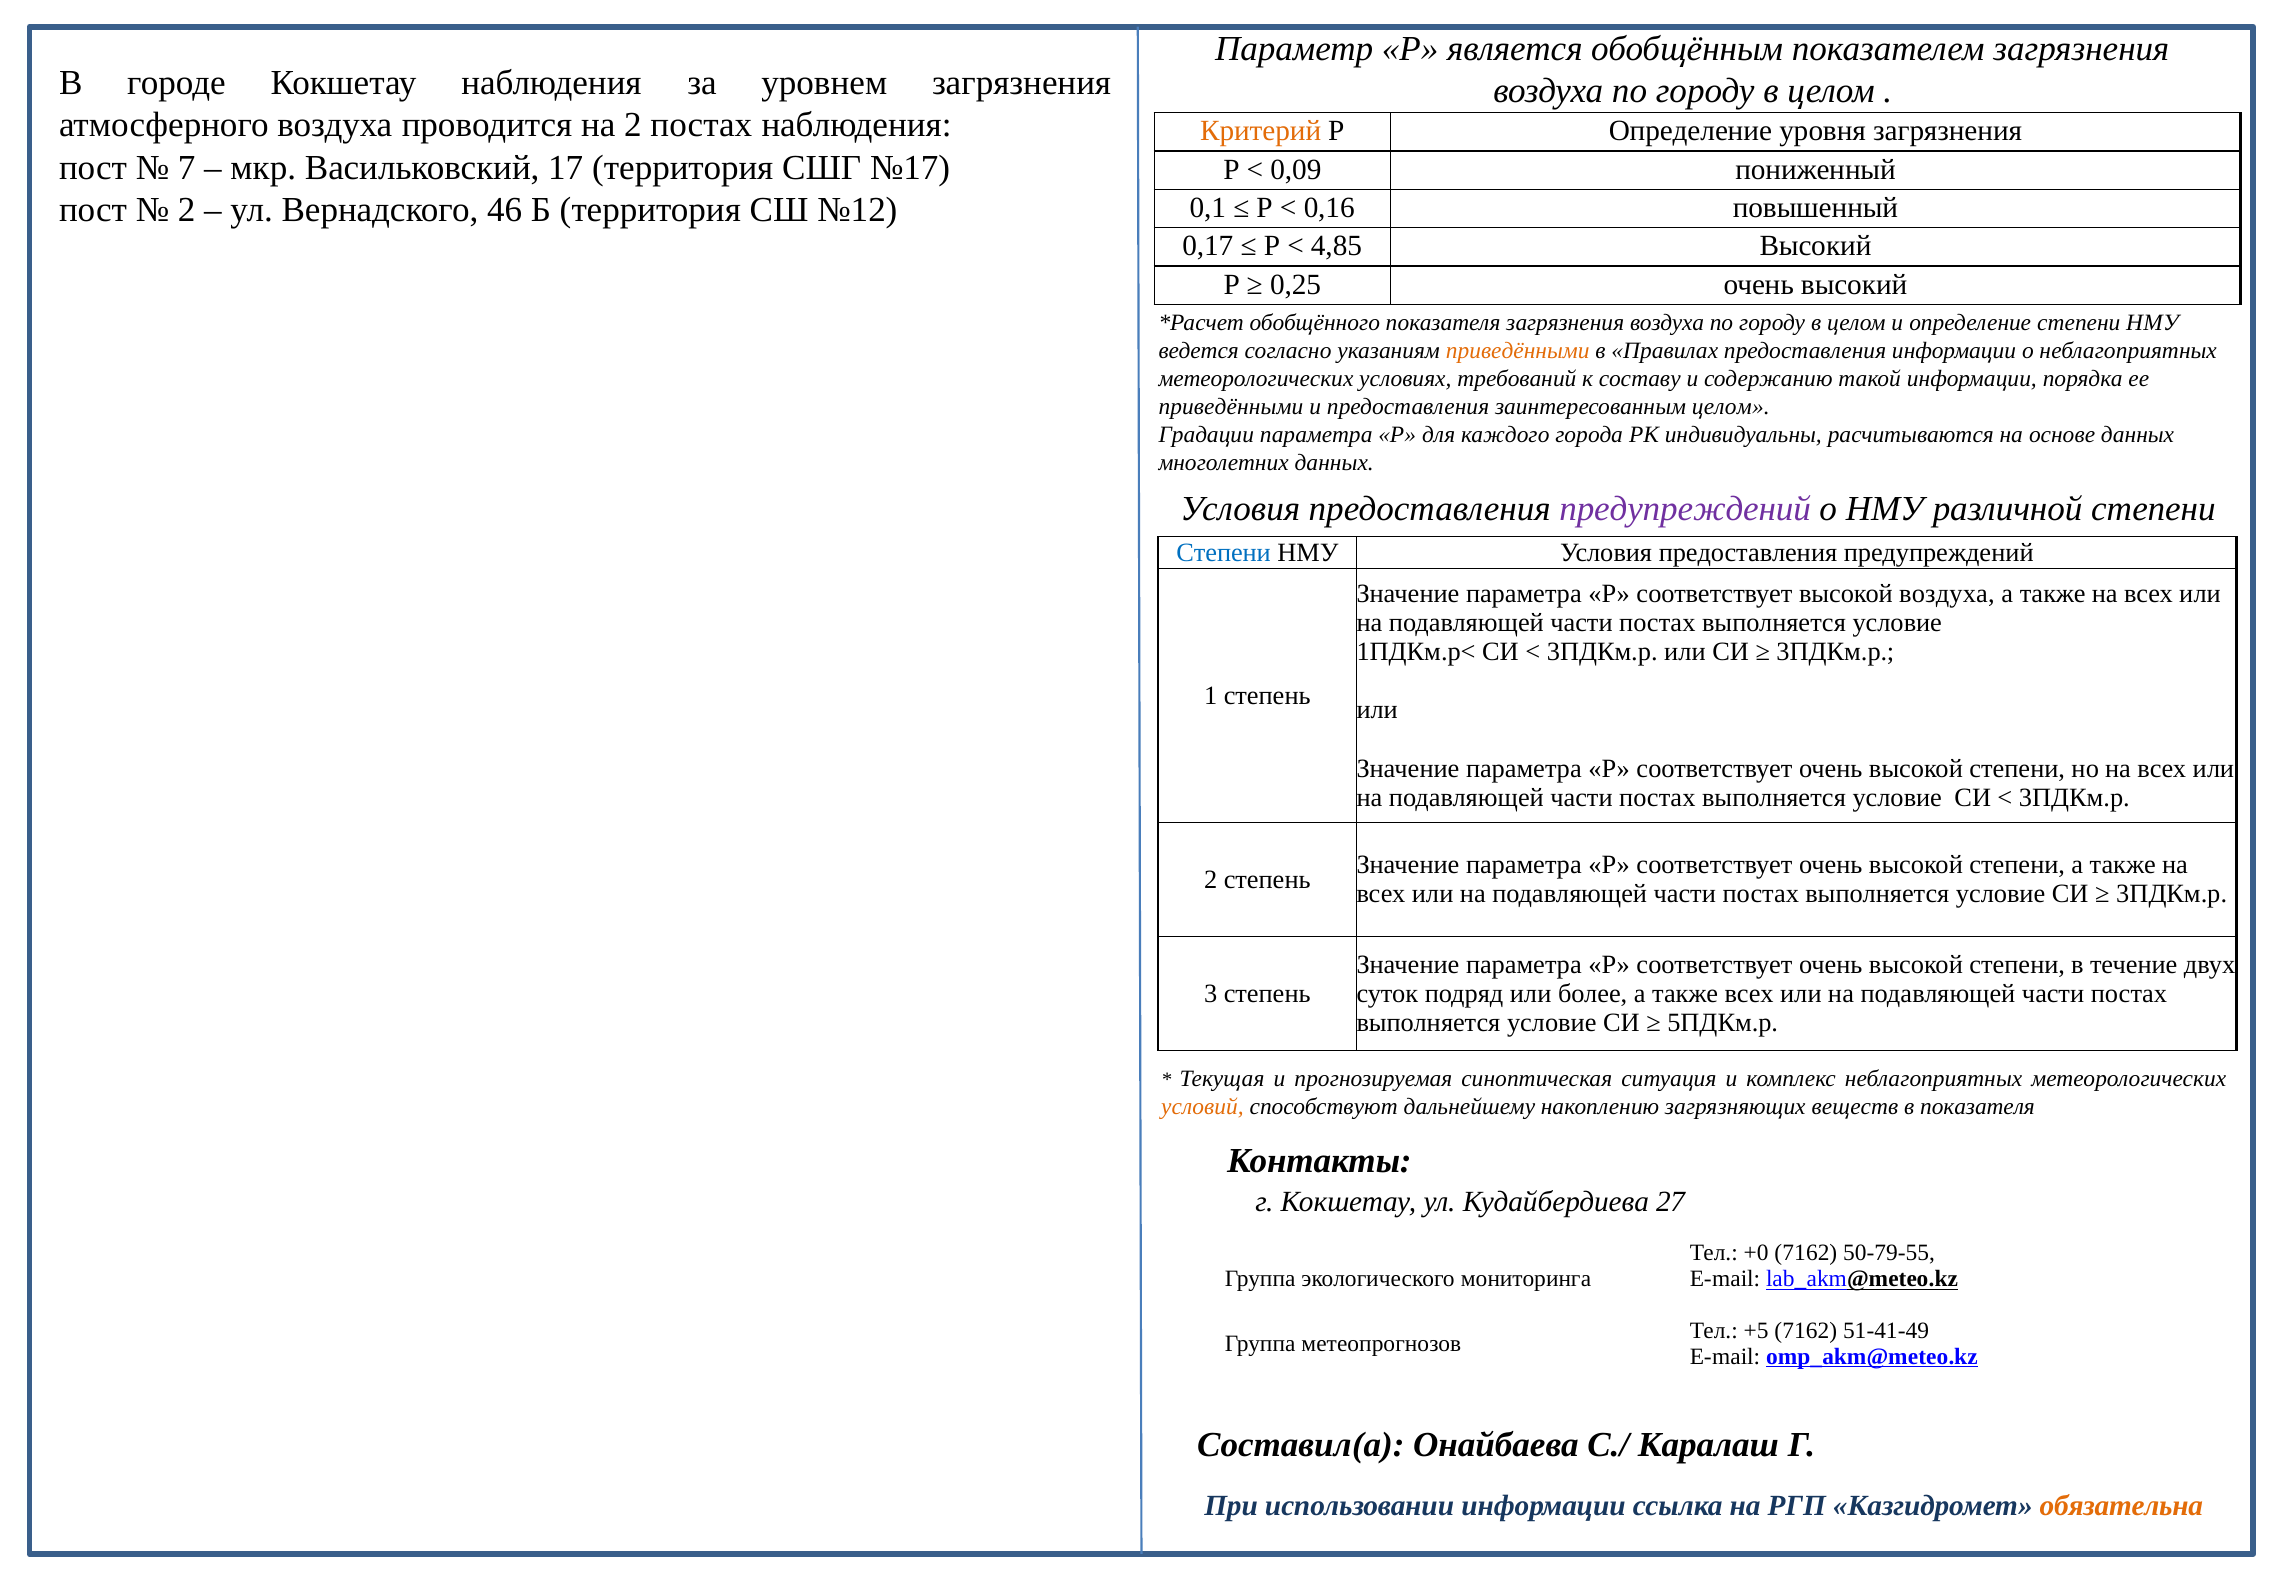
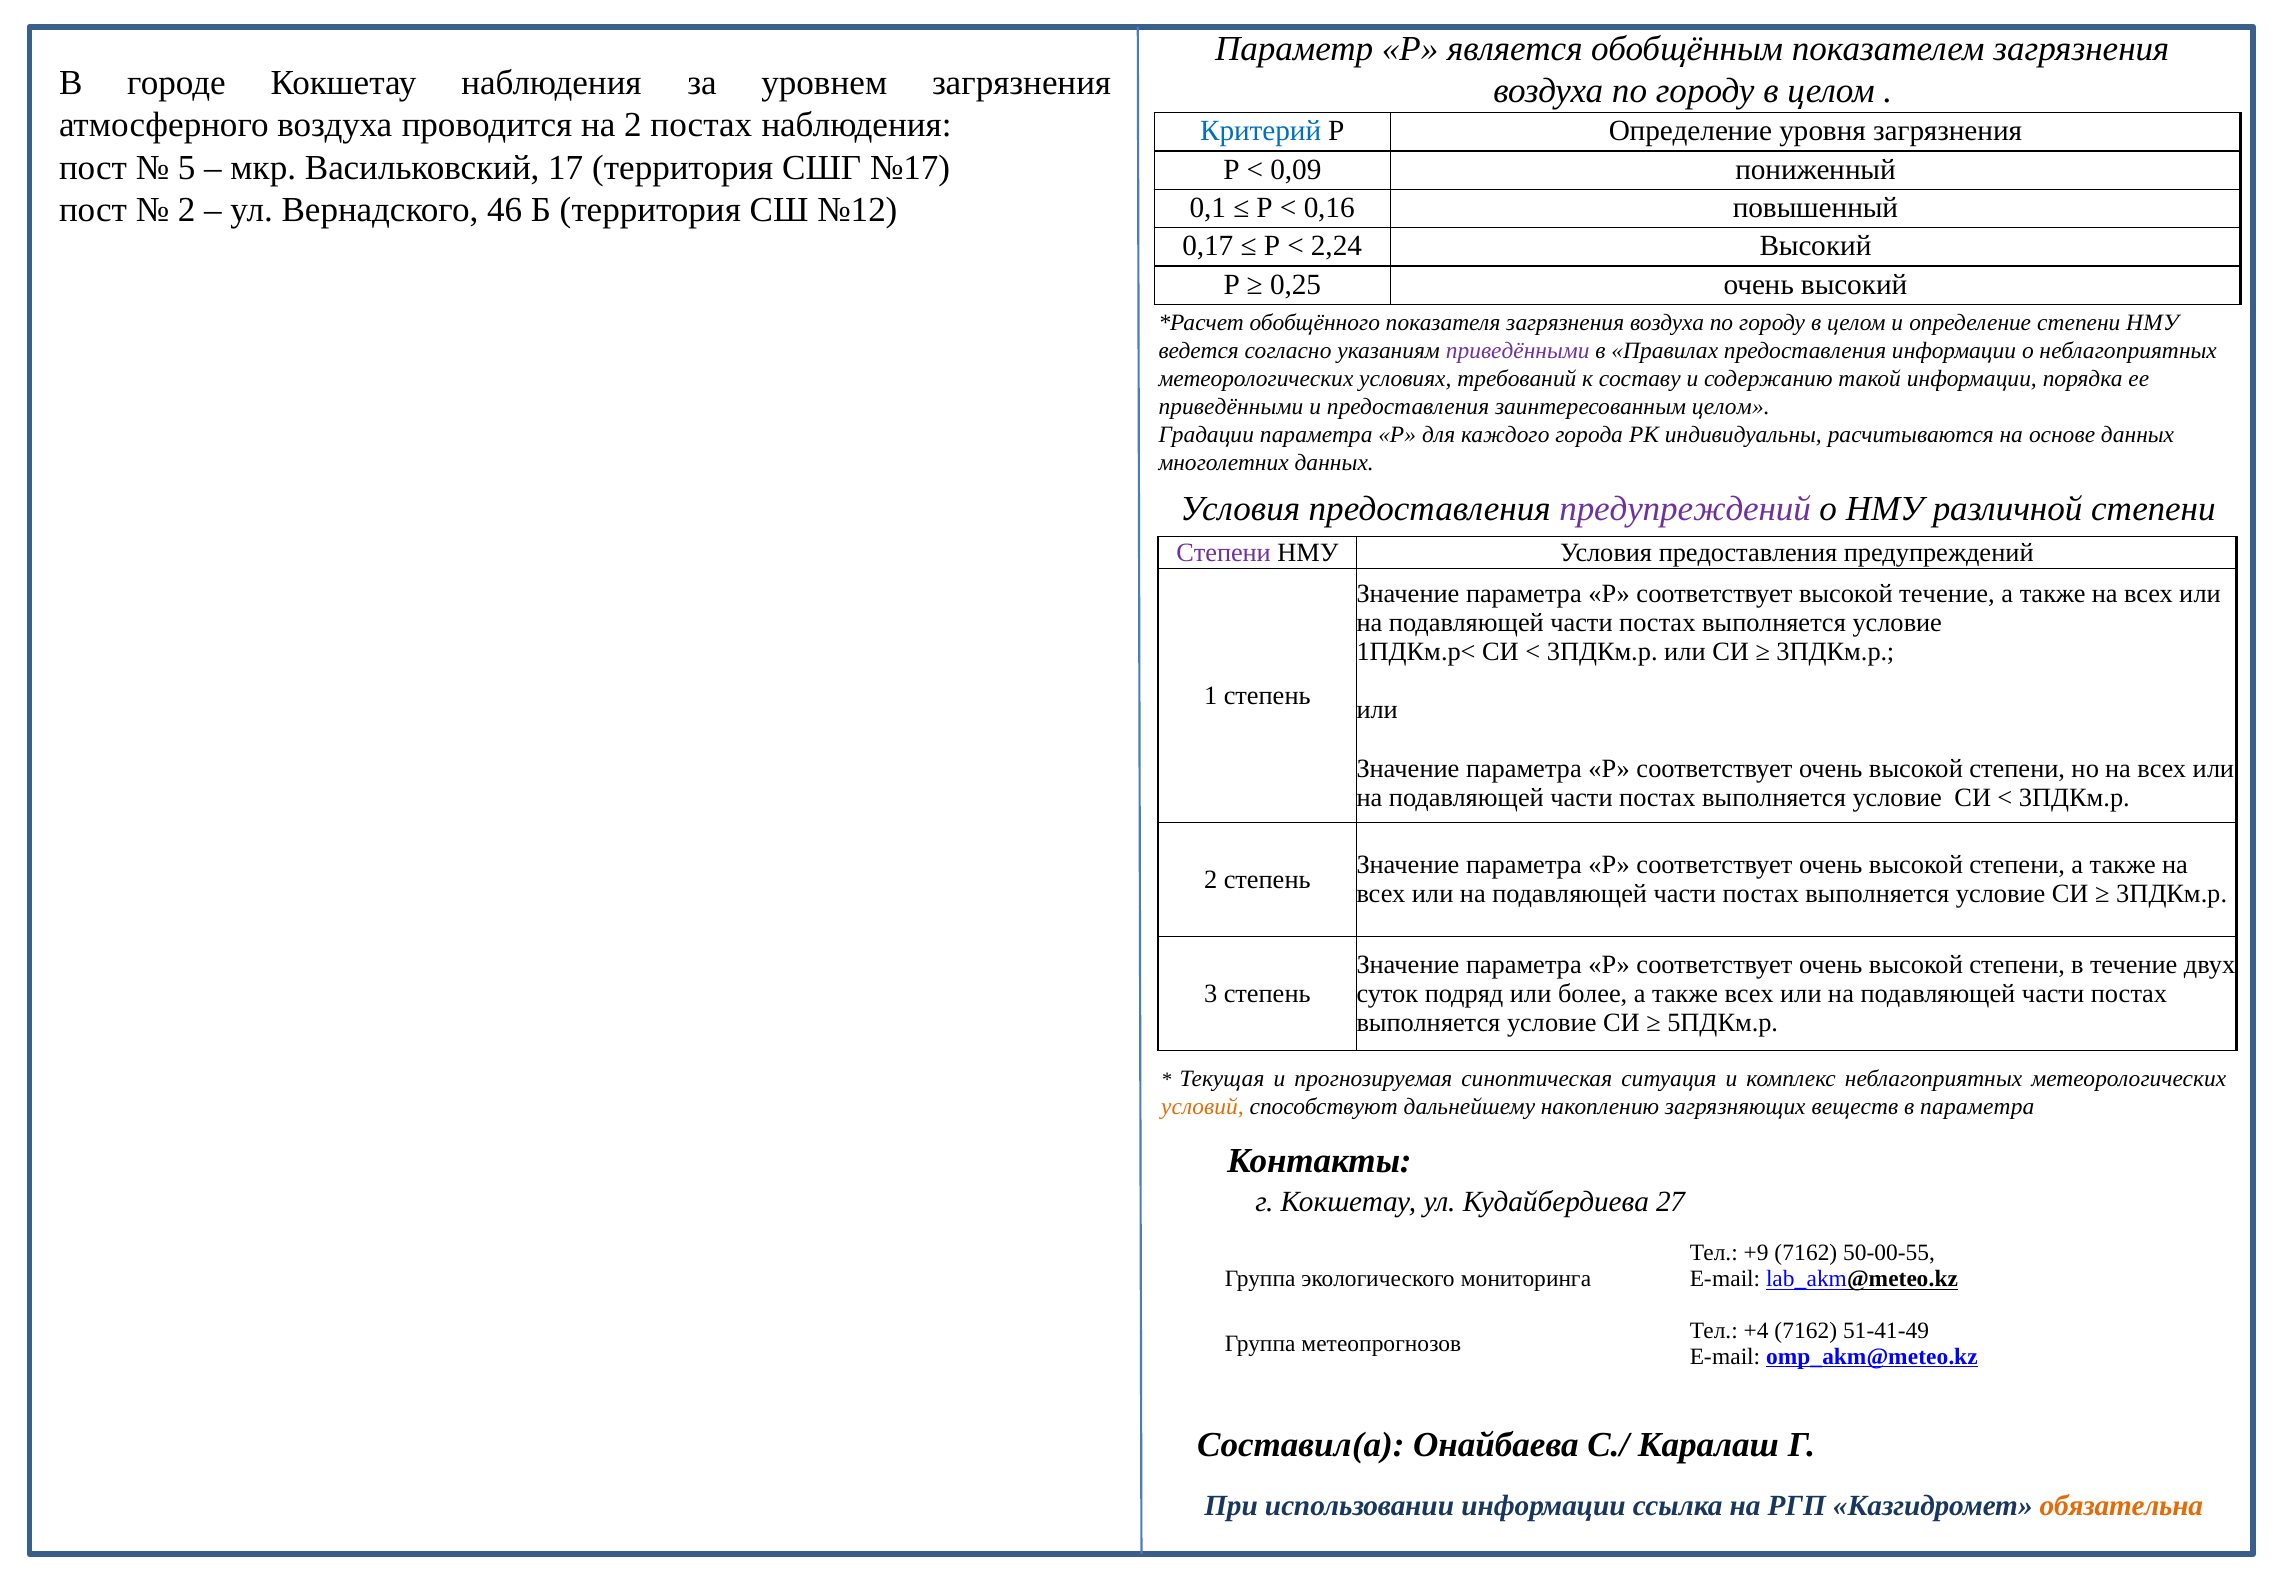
Критерий colour: orange -> blue
7: 7 -> 5
4,85: 4,85 -> 2,24
приведёнными at (1518, 351) colour: orange -> purple
Степени at (1224, 553) colour: blue -> purple
высокой воздуха: воздуха -> течение
в показателя: показателя -> параметра
+0: +0 -> +9
50-79-55: 50-79-55 -> 50-00-55
+5: +5 -> +4
